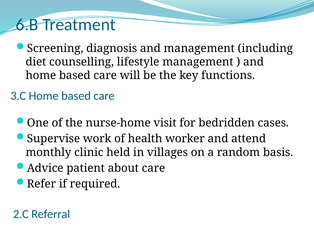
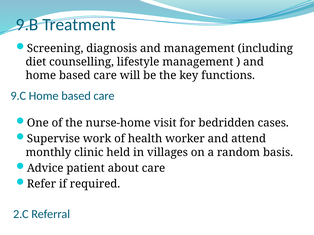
6.B: 6.B -> 9.B
3.C: 3.C -> 9.C
